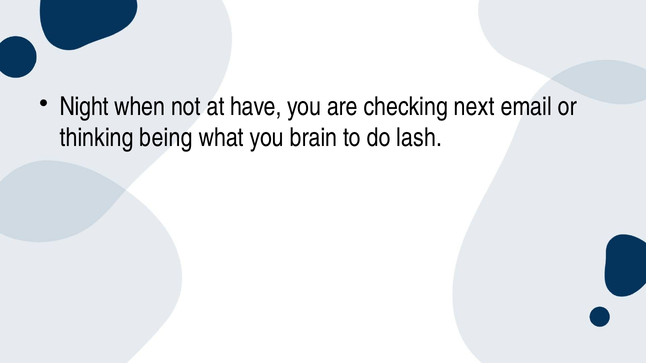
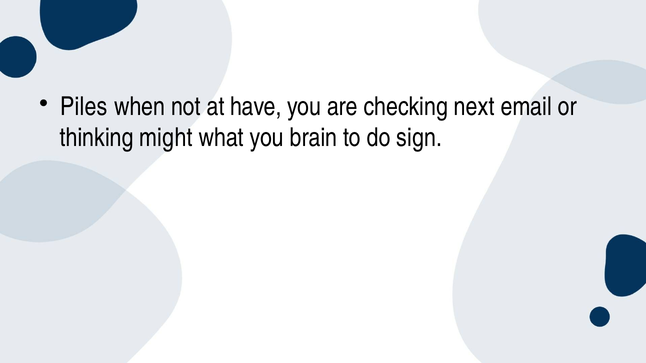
Night: Night -> Piles
being: being -> might
lash: lash -> sign
